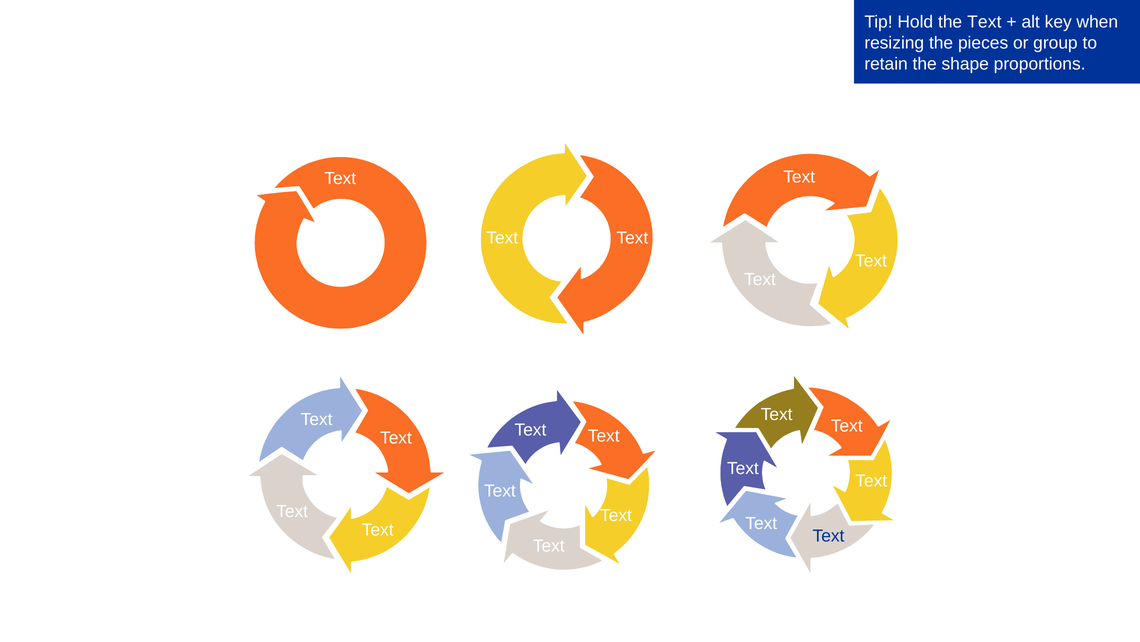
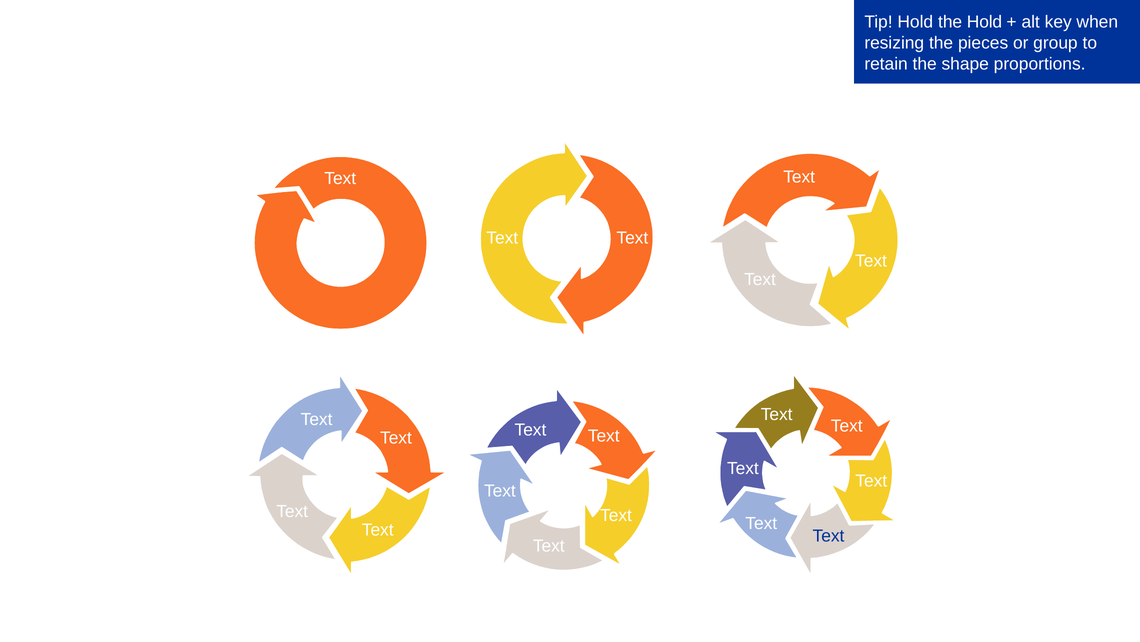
the Text: Text -> Hold
